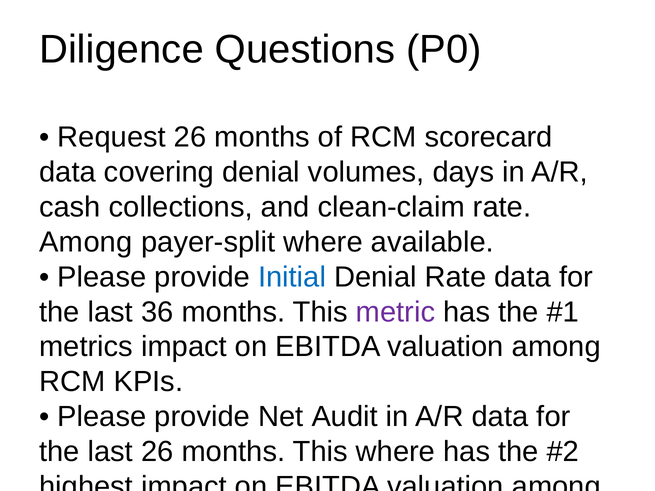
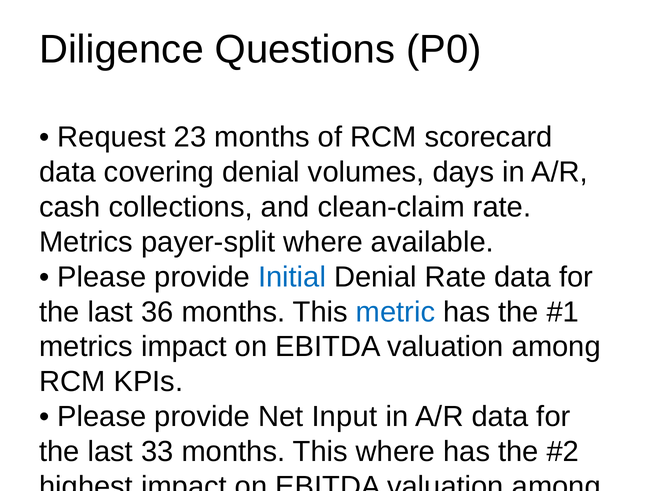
Request 26: 26 -> 23
Among at (86, 242): Among -> Metrics
metric at (395, 312) colour: purple -> blue
Audit: Audit -> Input
last 26: 26 -> 33
